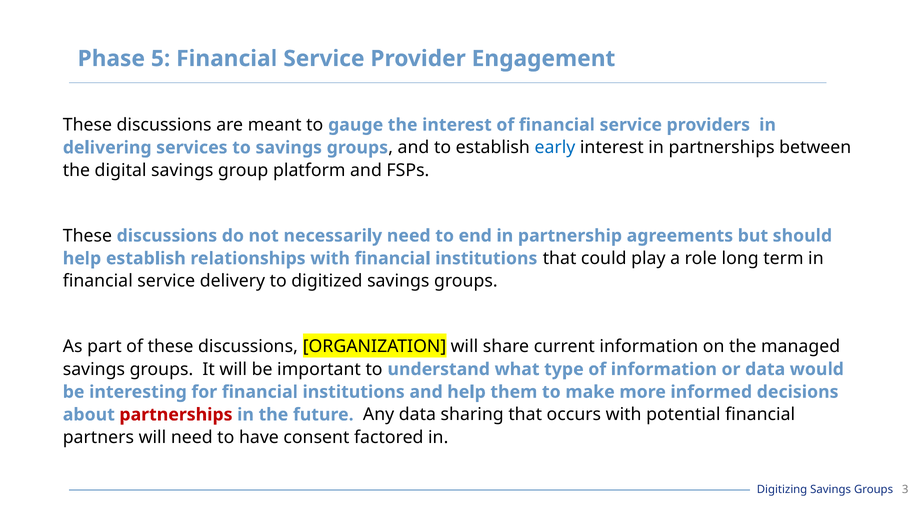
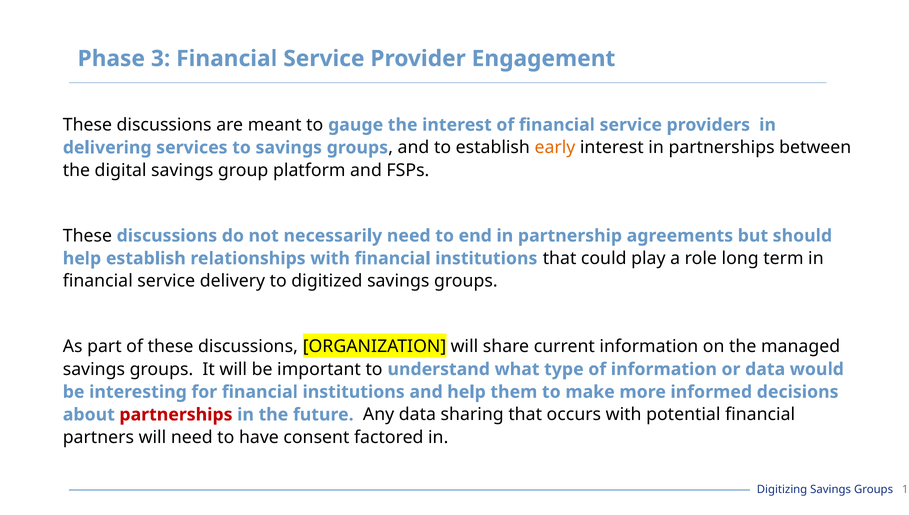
5: 5 -> 3
early colour: blue -> orange
3: 3 -> 1
